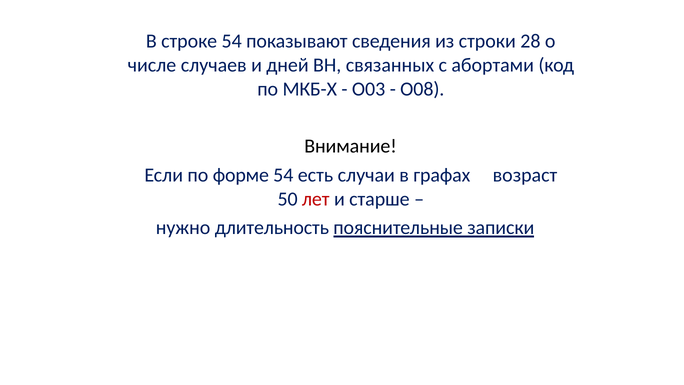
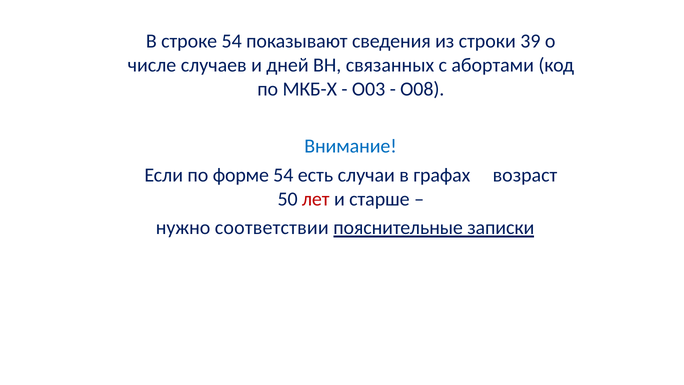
28: 28 -> 39
Внимание colour: black -> blue
длительность: длительность -> соответствии
